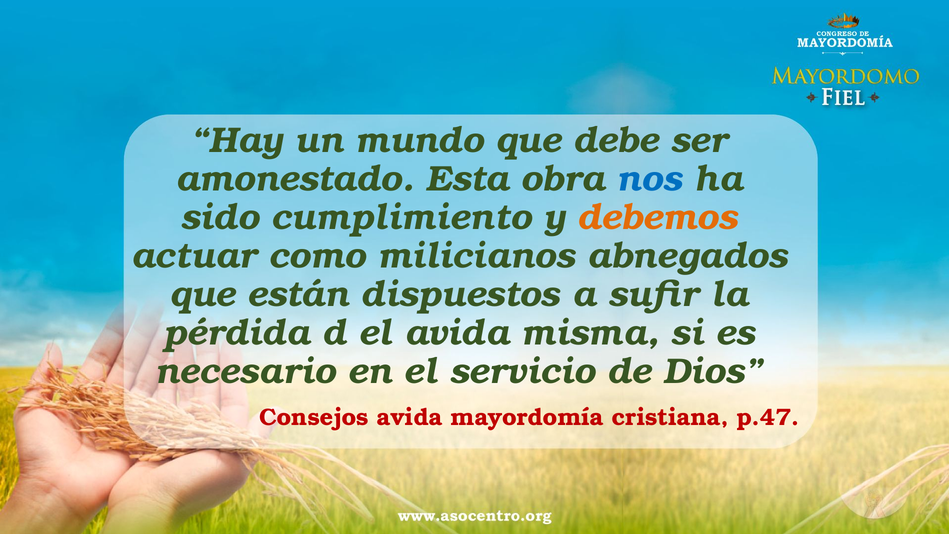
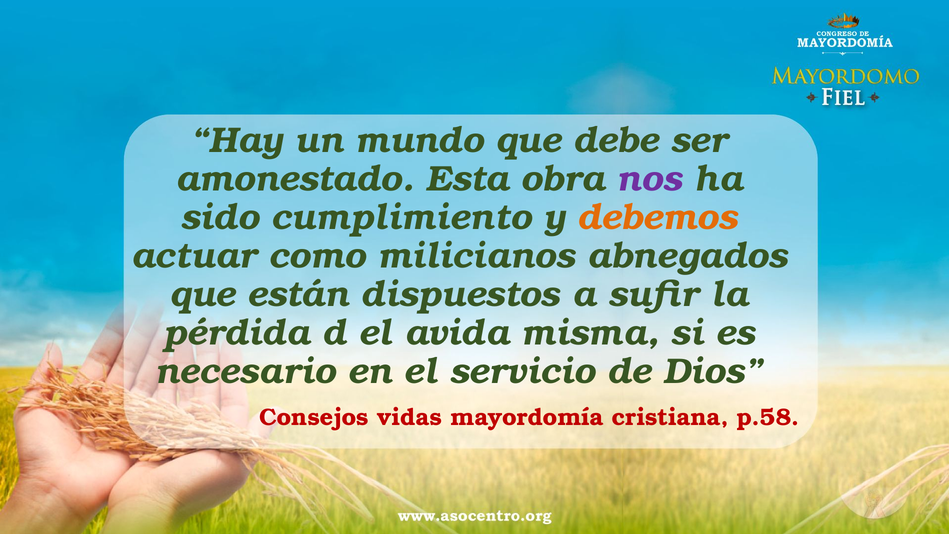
nos colour: blue -> purple
Consejos avida: avida -> vidas
p.47: p.47 -> p.58
